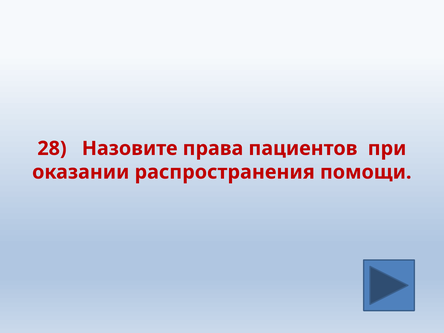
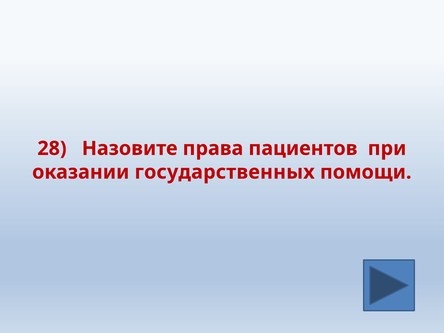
распространения: распространения -> государственных
